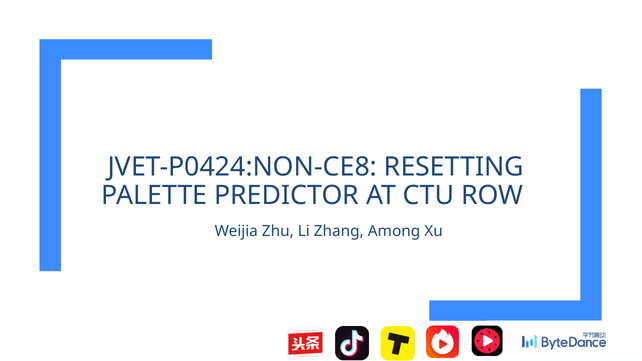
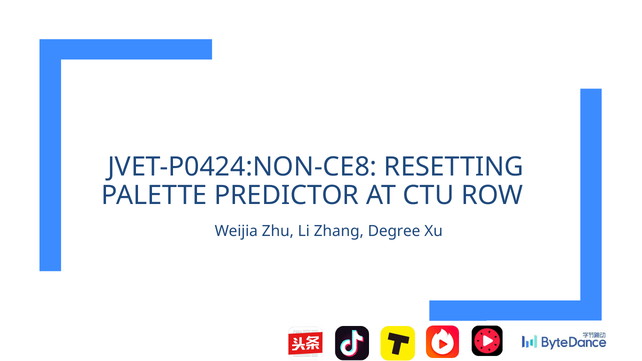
Among: Among -> Degree
